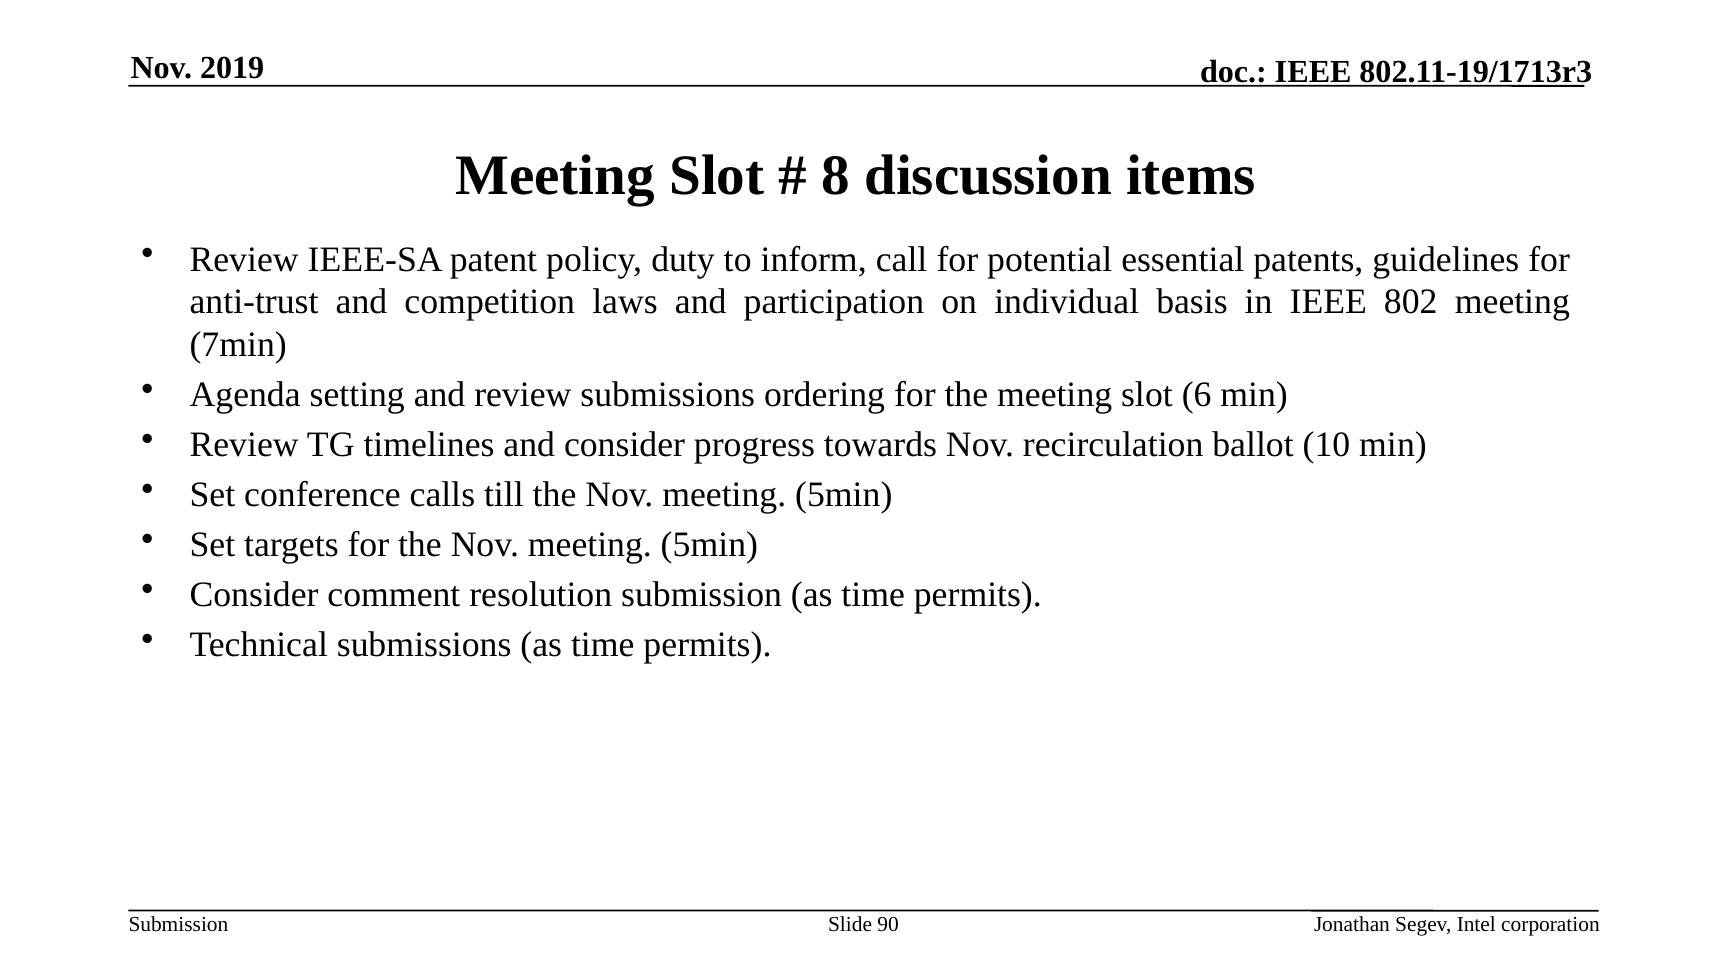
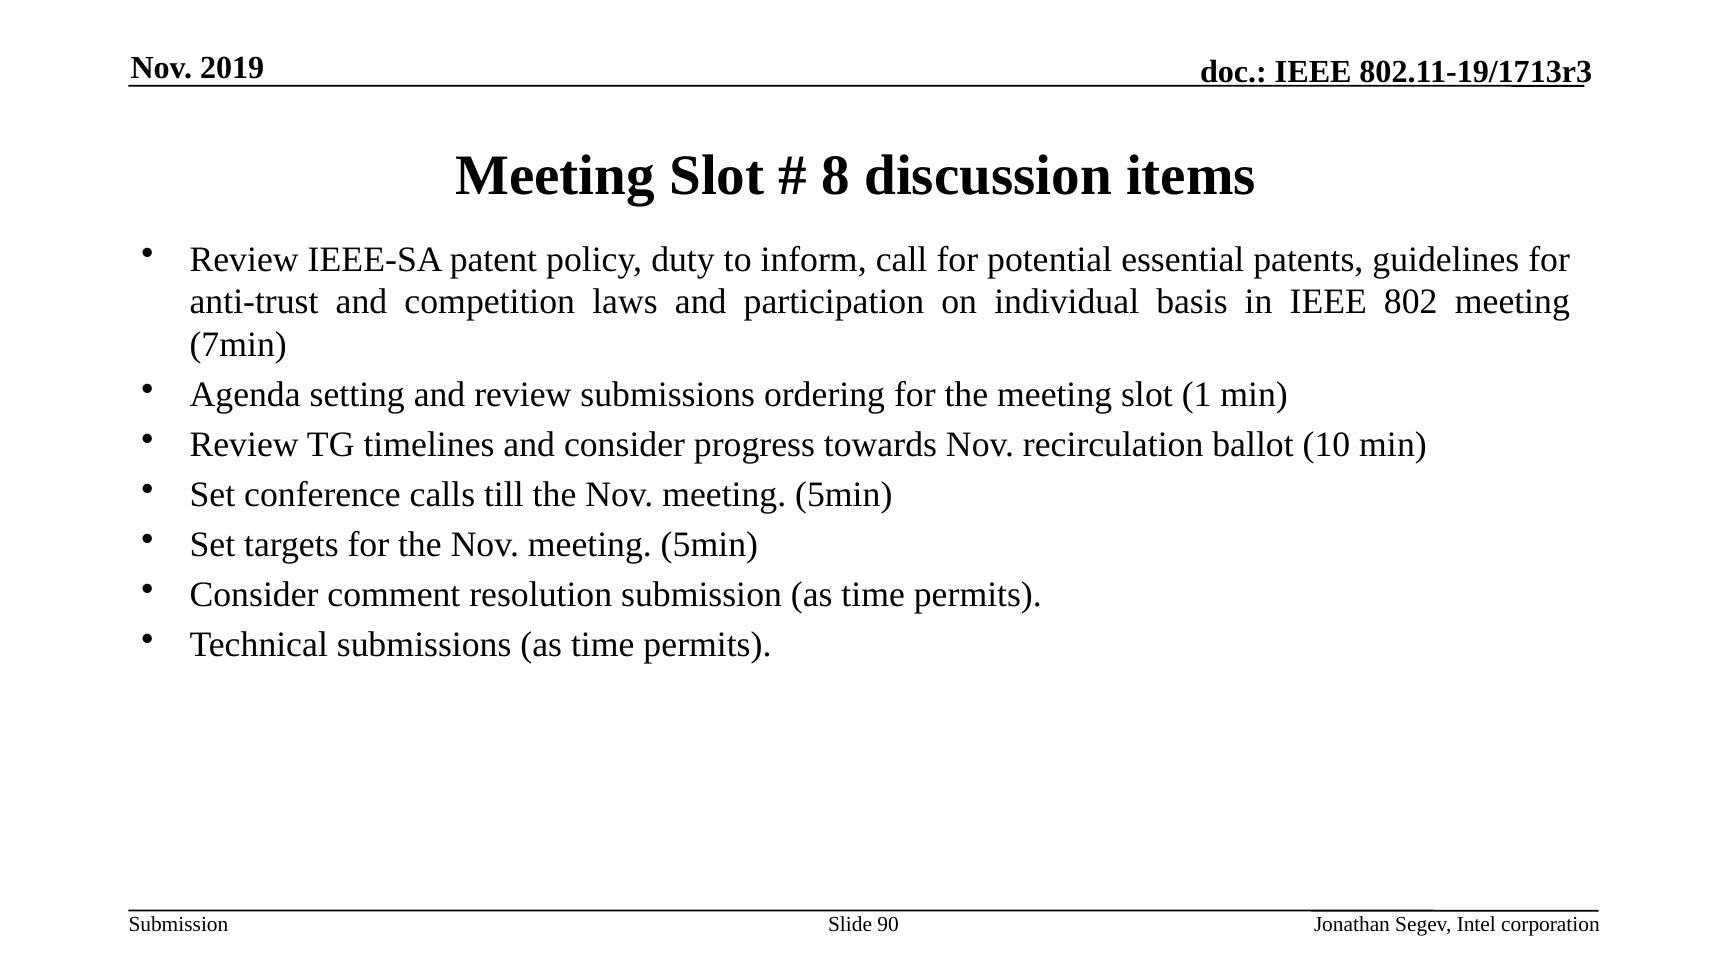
6: 6 -> 1
